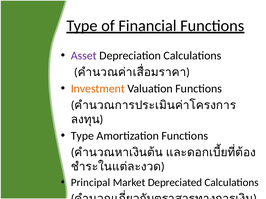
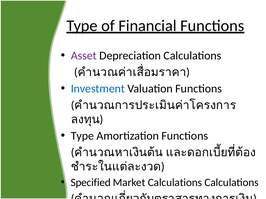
Investment colour: orange -> blue
Principal: Principal -> Specified
Market Depreciated: Depreciated -> Calculations
